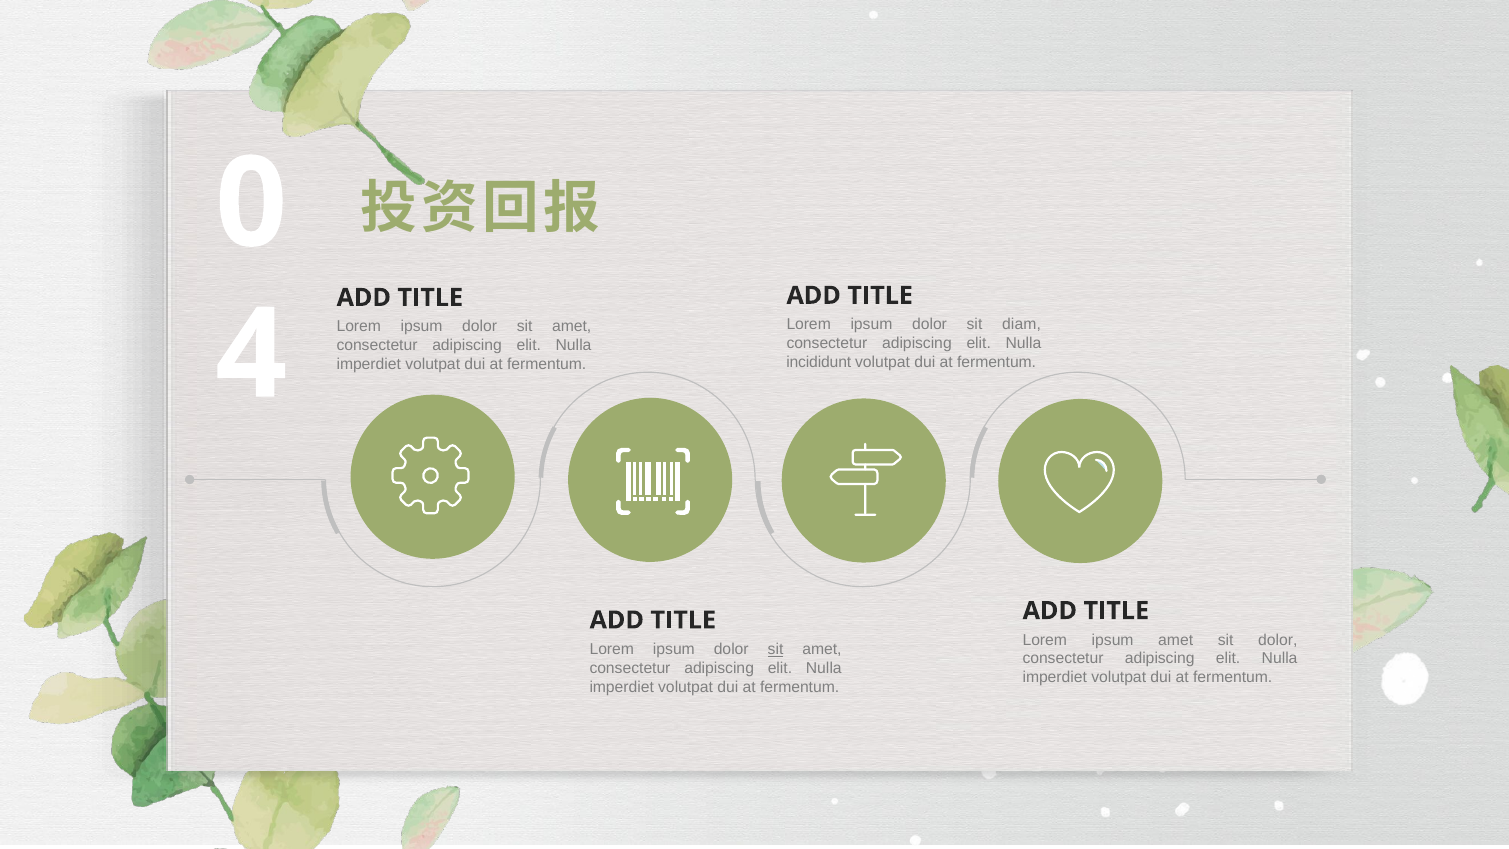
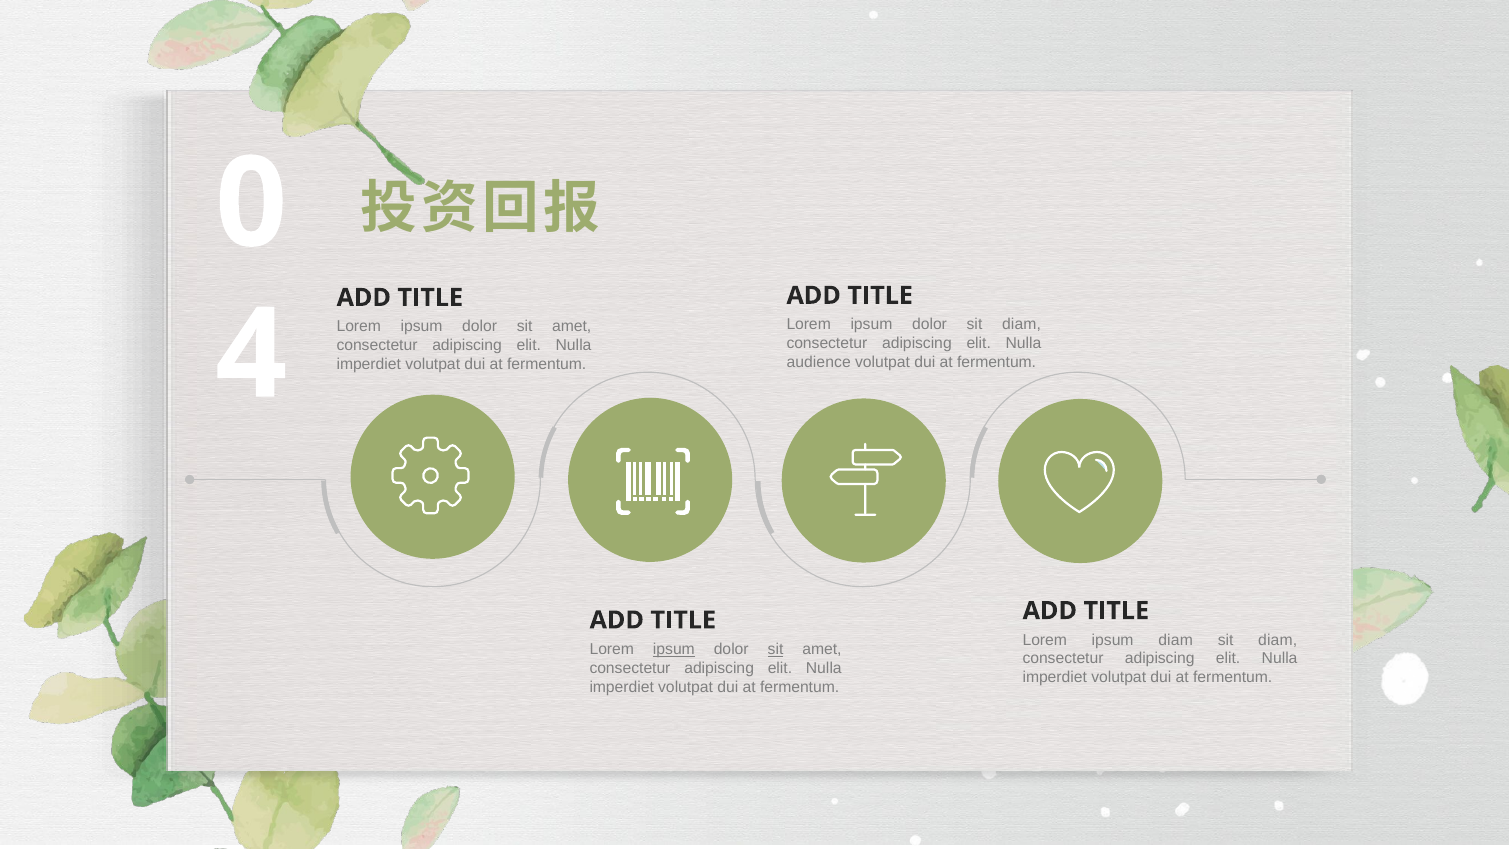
incididunt: incididunt -> audience
ipsum amet: amet -> diam
dolor at (1278, 640): dolor -> diam
ipsum at (674, 649) underline: none -> present
